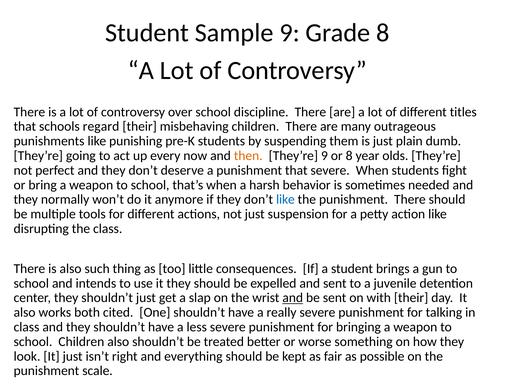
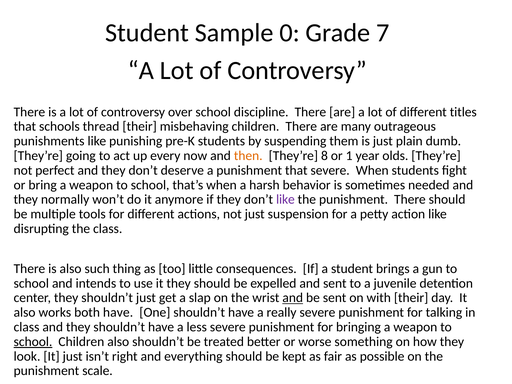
Sample 9: 9 -> 0
Grade 8: 8 -> 7
regard: regard -> thread
They’re 9: 9 -> 8
or 8: 8 -> 1
like at (285, 199) colour: blue -> purple
both cited: cited -> have
school at (33, 342) underline: none -> present
